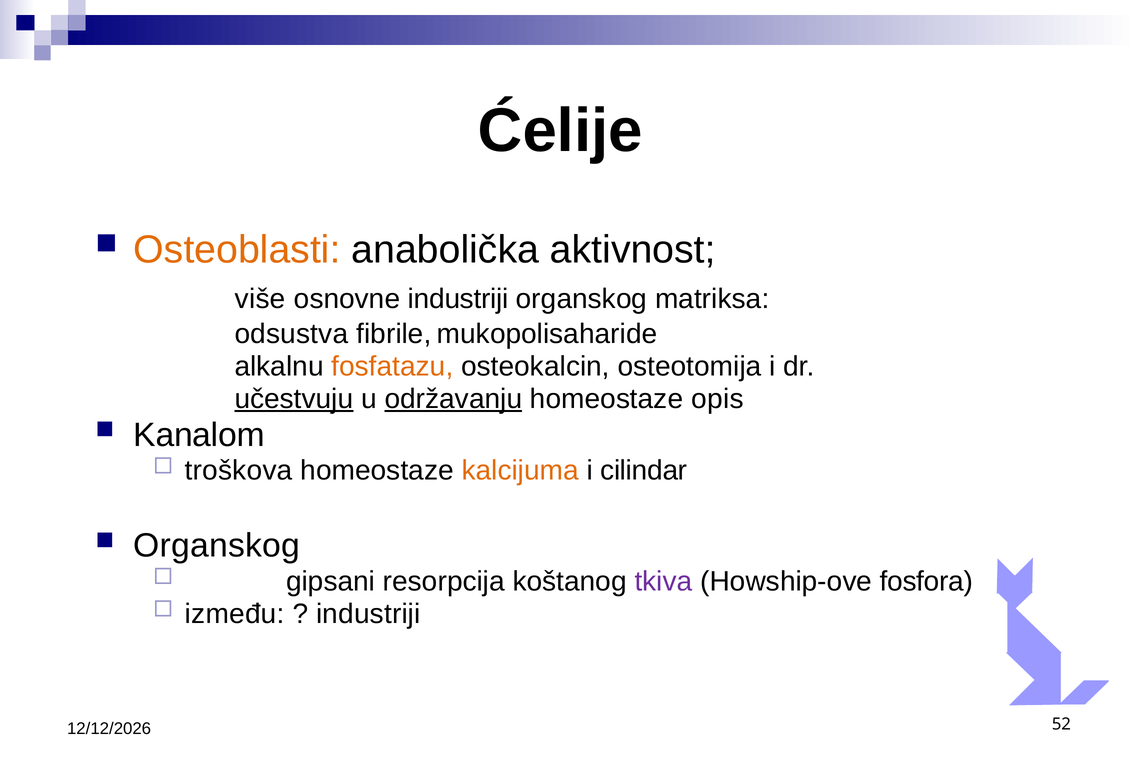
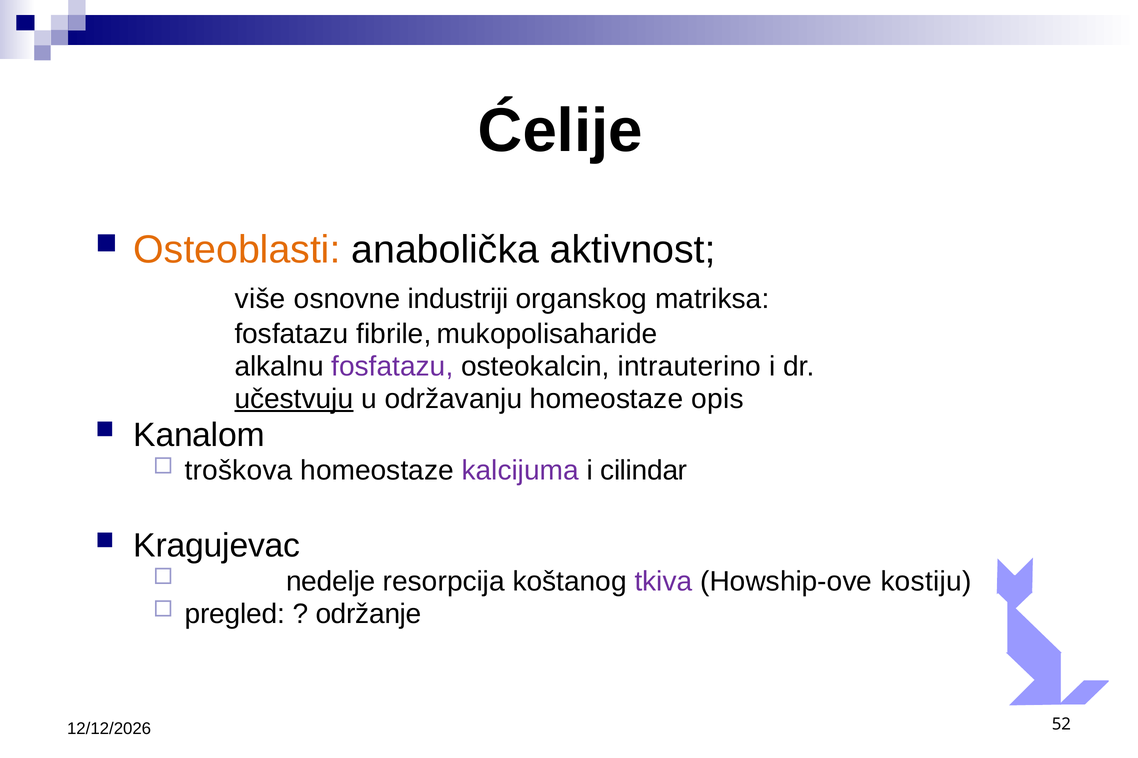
odsustva at (291, 334): odsustva -> fosfatazu
fosfatazu at (392, 367) colour: orange -> purple
osteotomija: osteotomija -> intrauterino
održavanju underline: present -> none
kalcijuma colour: orange -> purple
Organskog at (217, 546): Organskog -> Kragujevac
gipsani: gipsani -> nedelje
fosfora: fosfora -> kostiju
između: između -> pregled
industriji at (368, 614): industriji -> održanje
